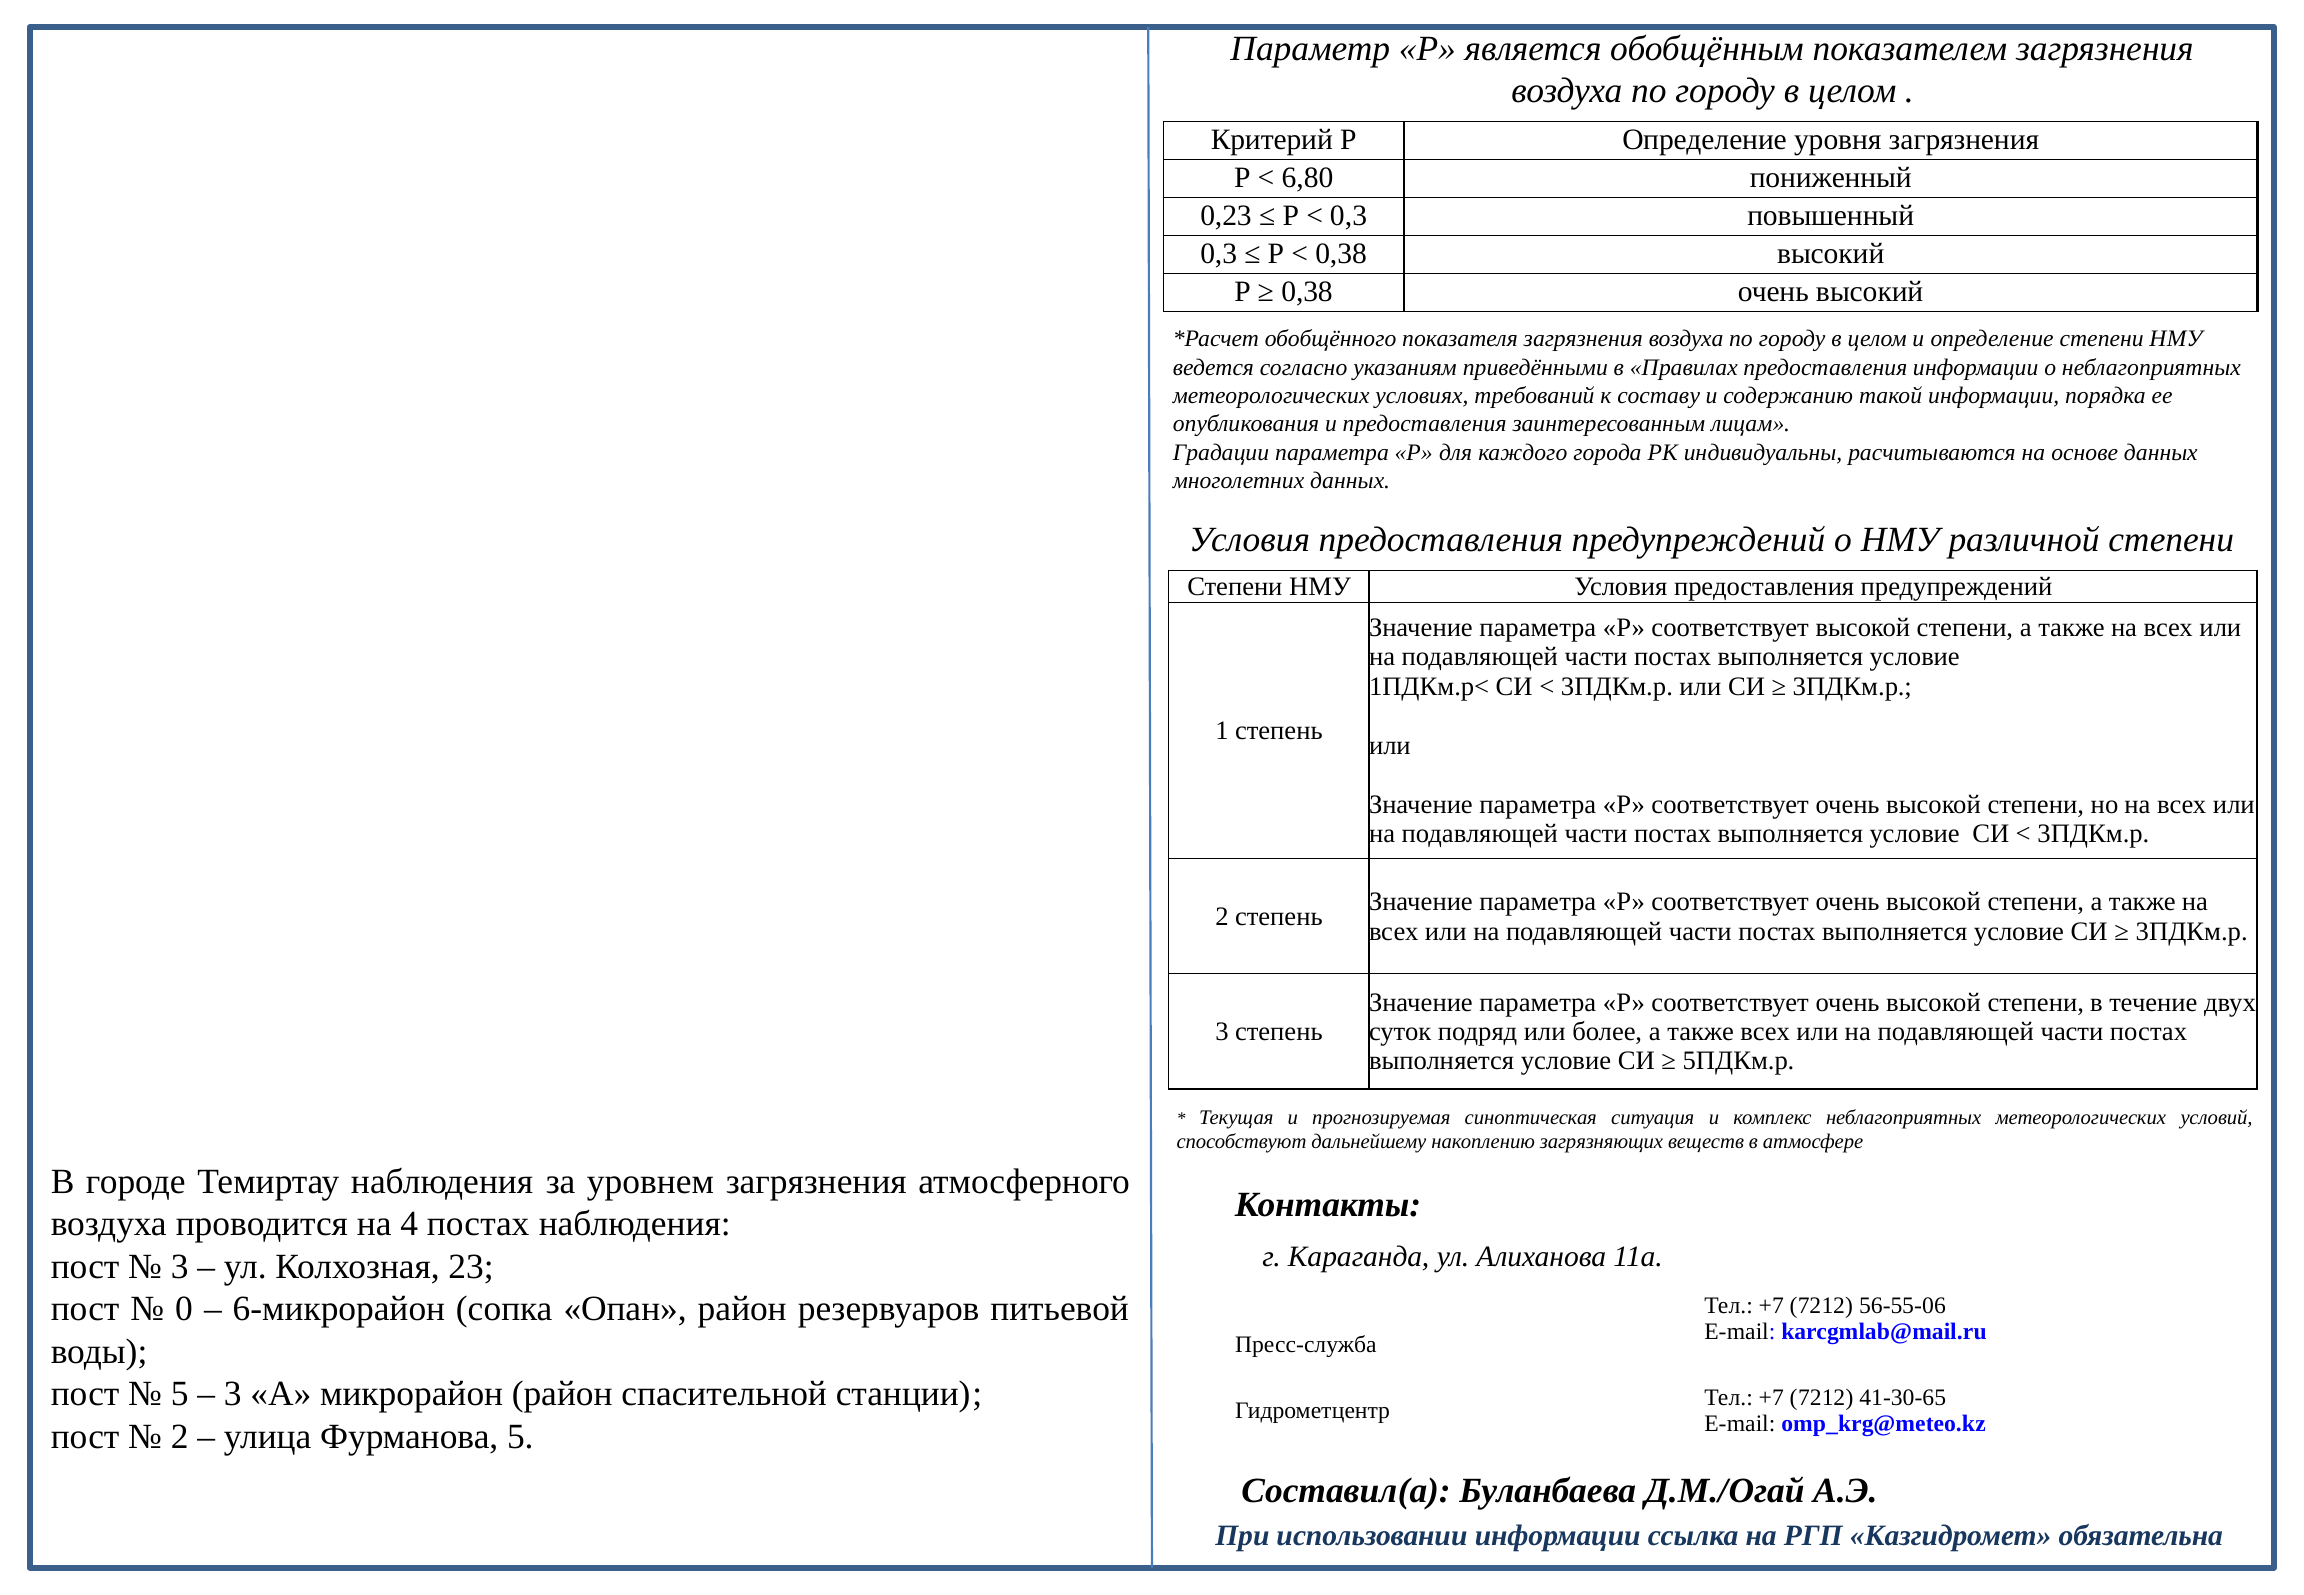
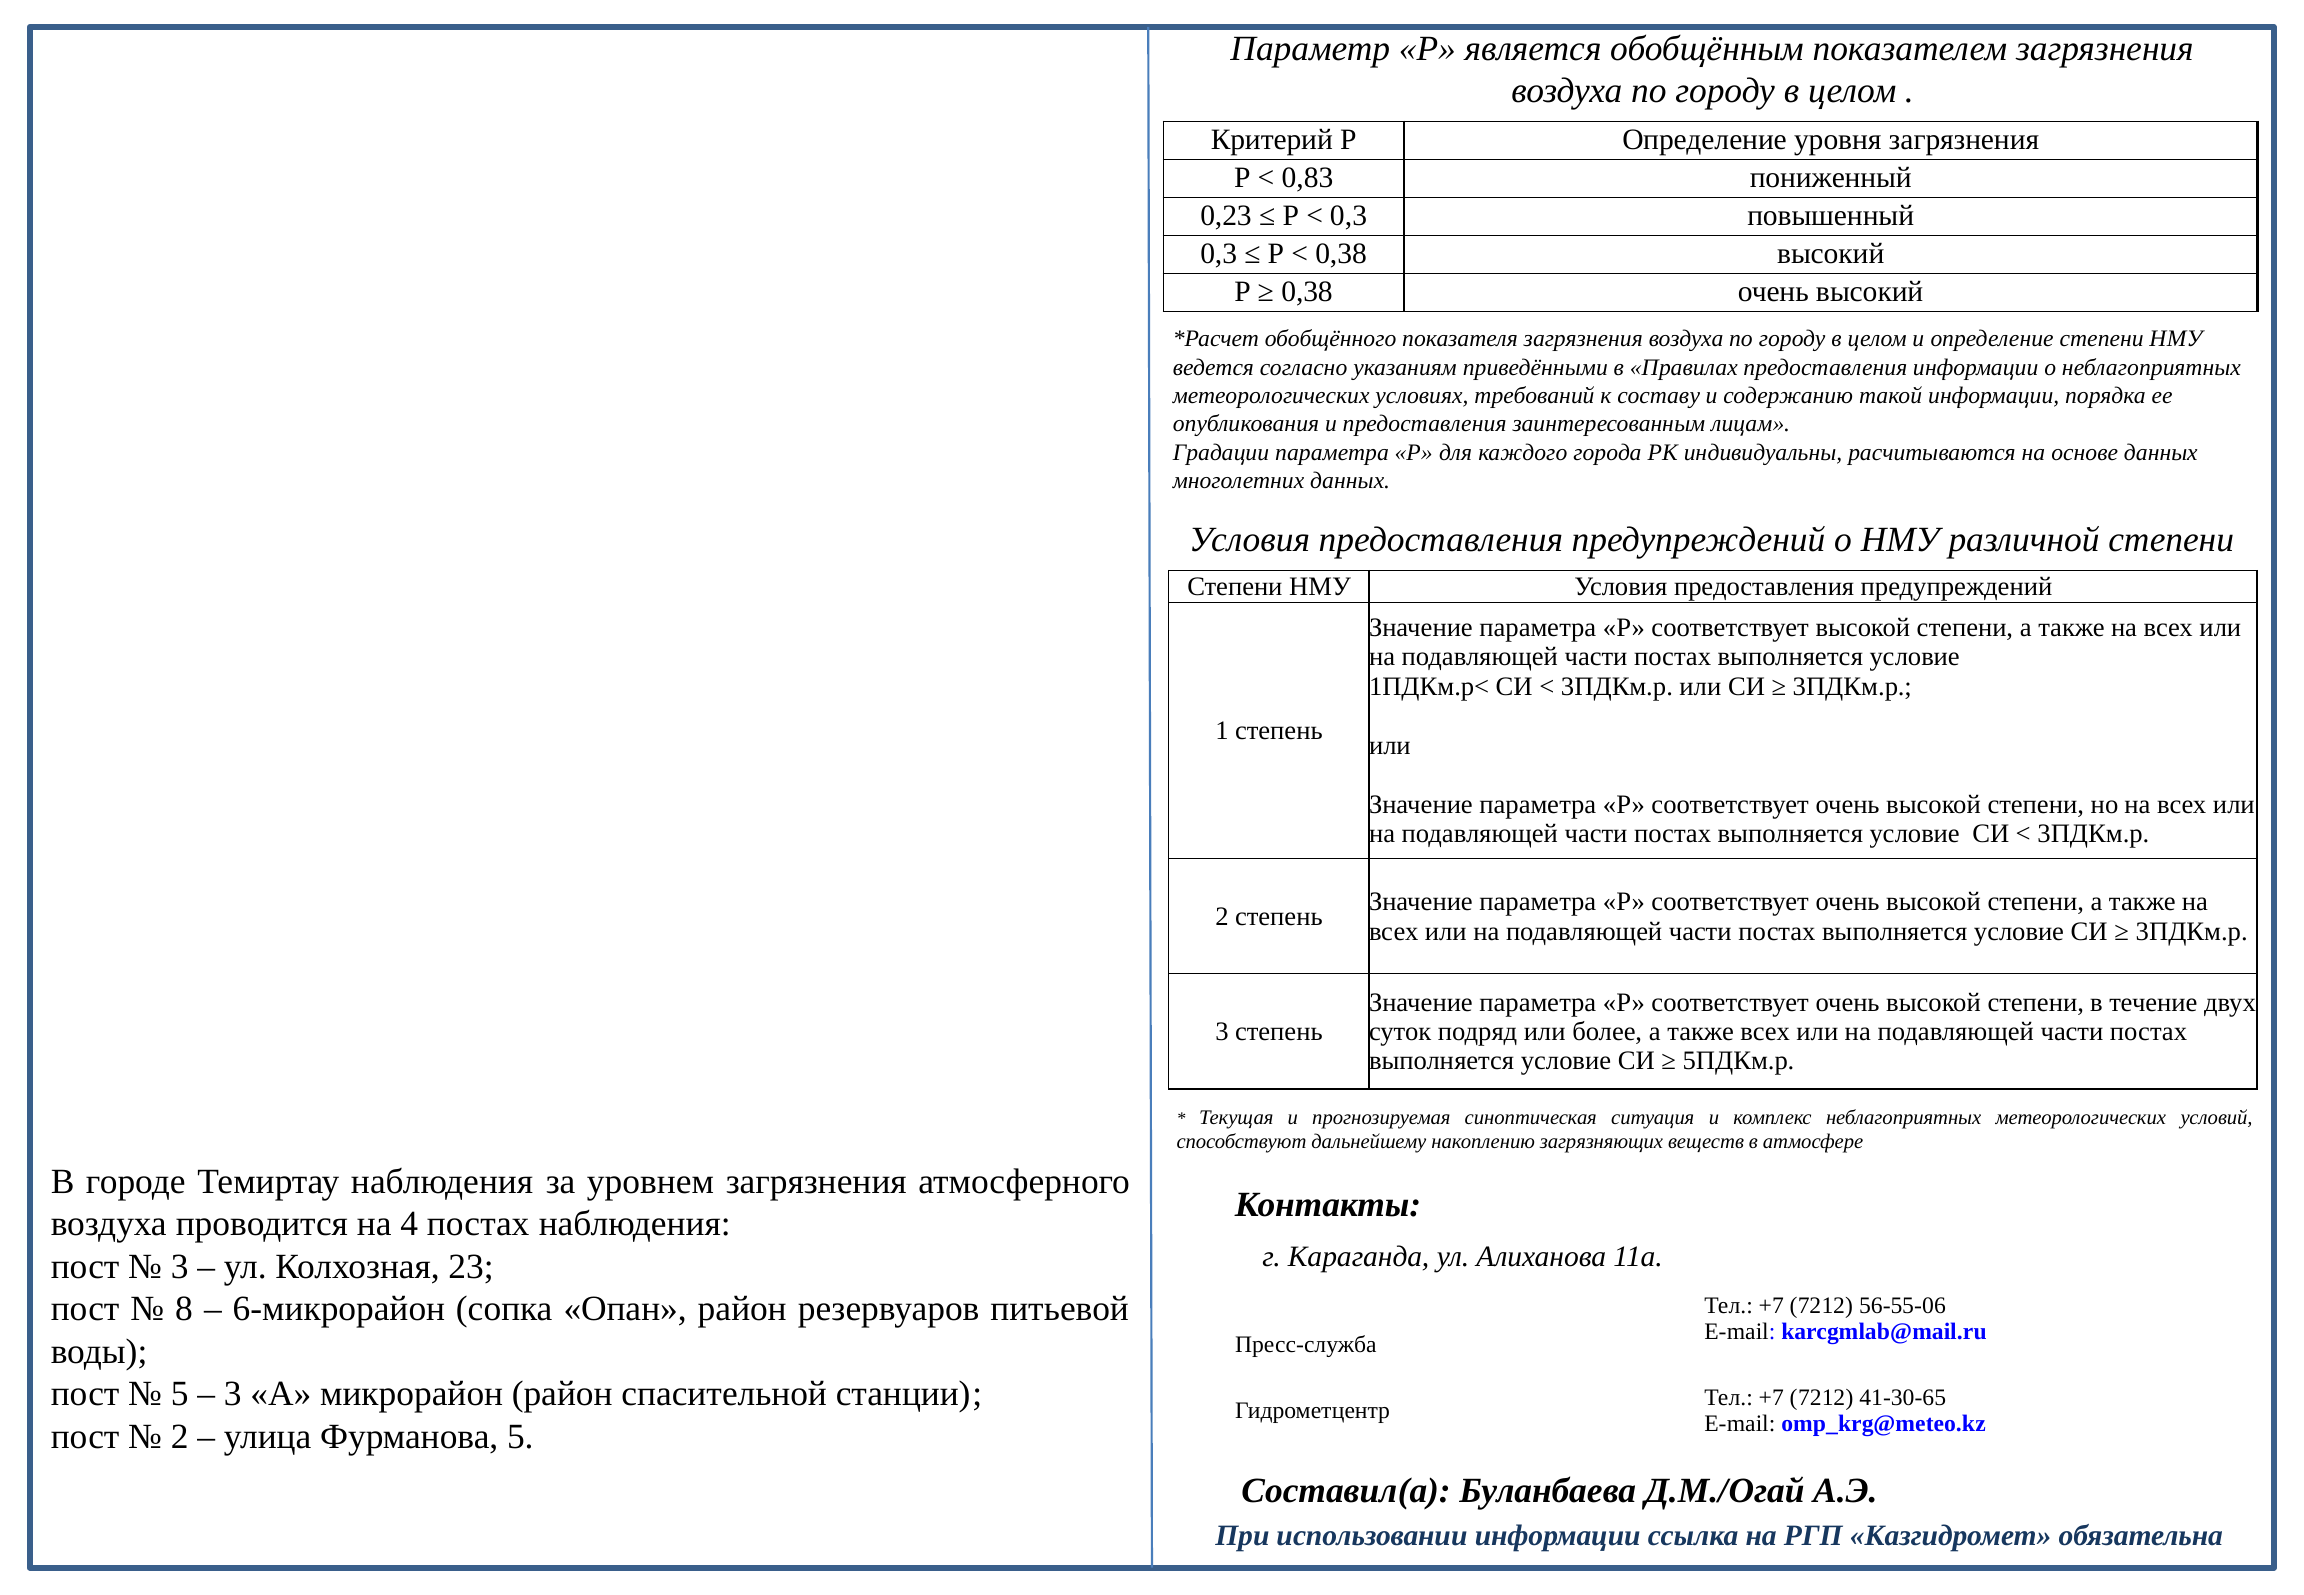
6,80: 6,80 -> 0,83
0: 0 -> 8
